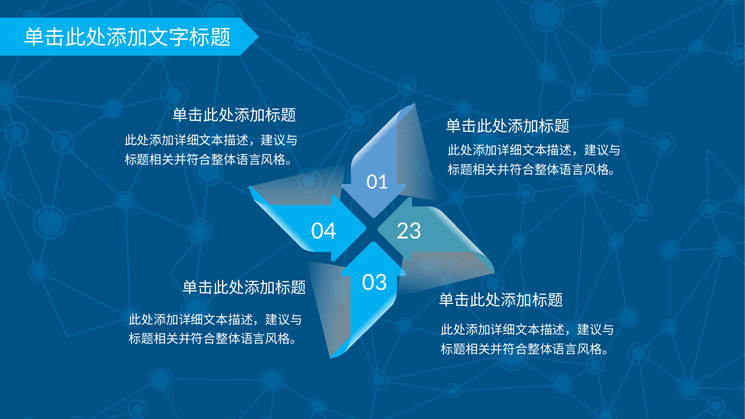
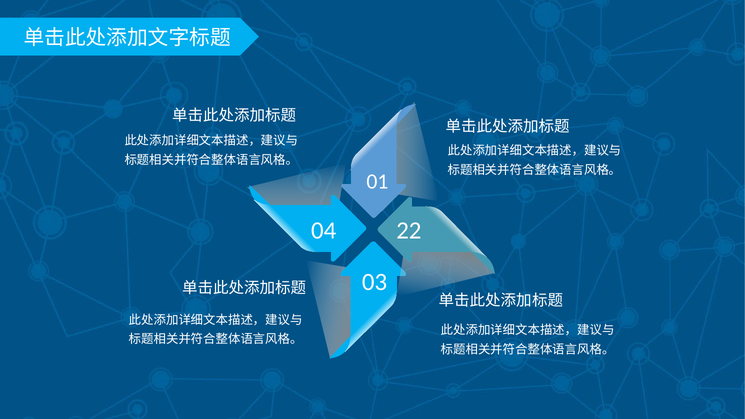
23: 23 -> 22
